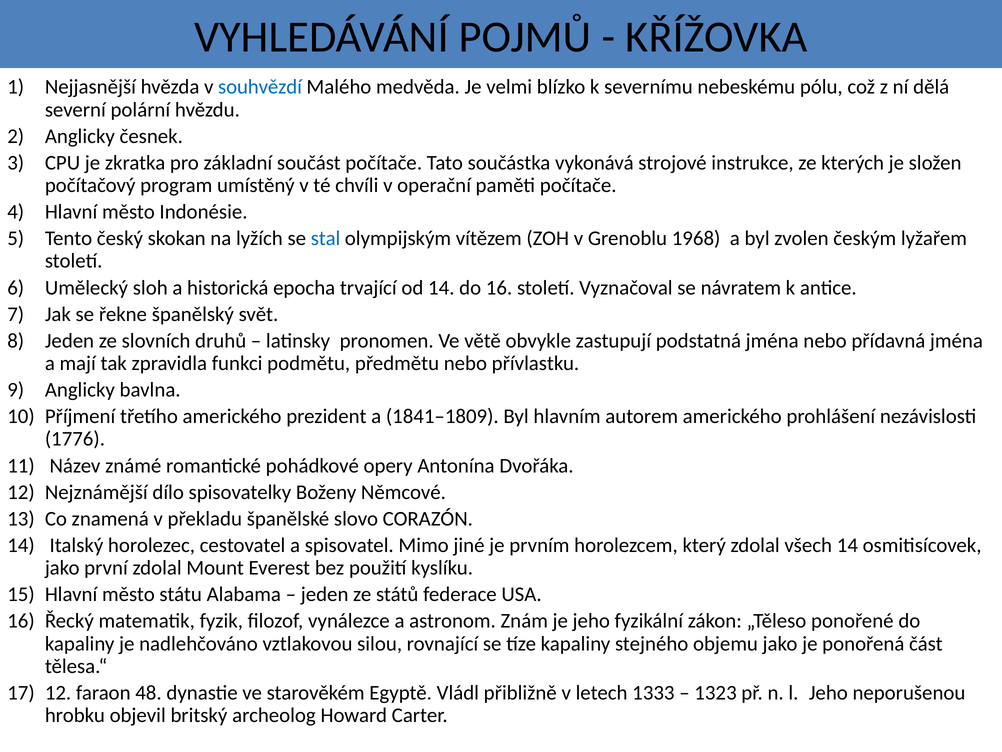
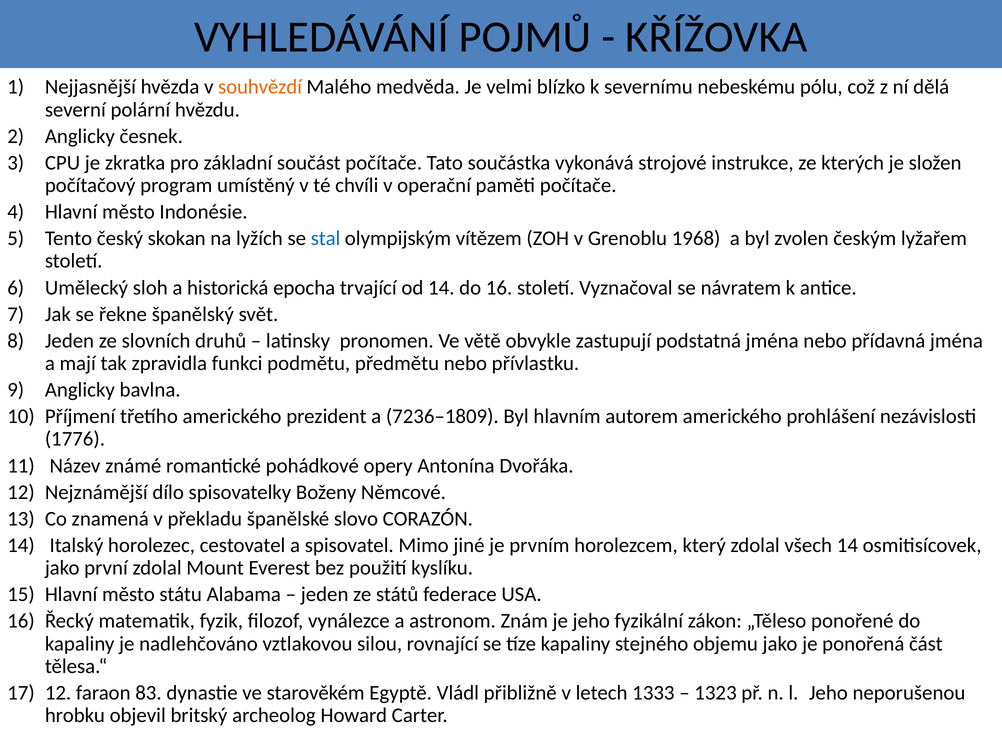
souhvězdí colour: blue -> orange
1841–1809: 1841–1809 -> 7236–1809
48: 48 -> 83
